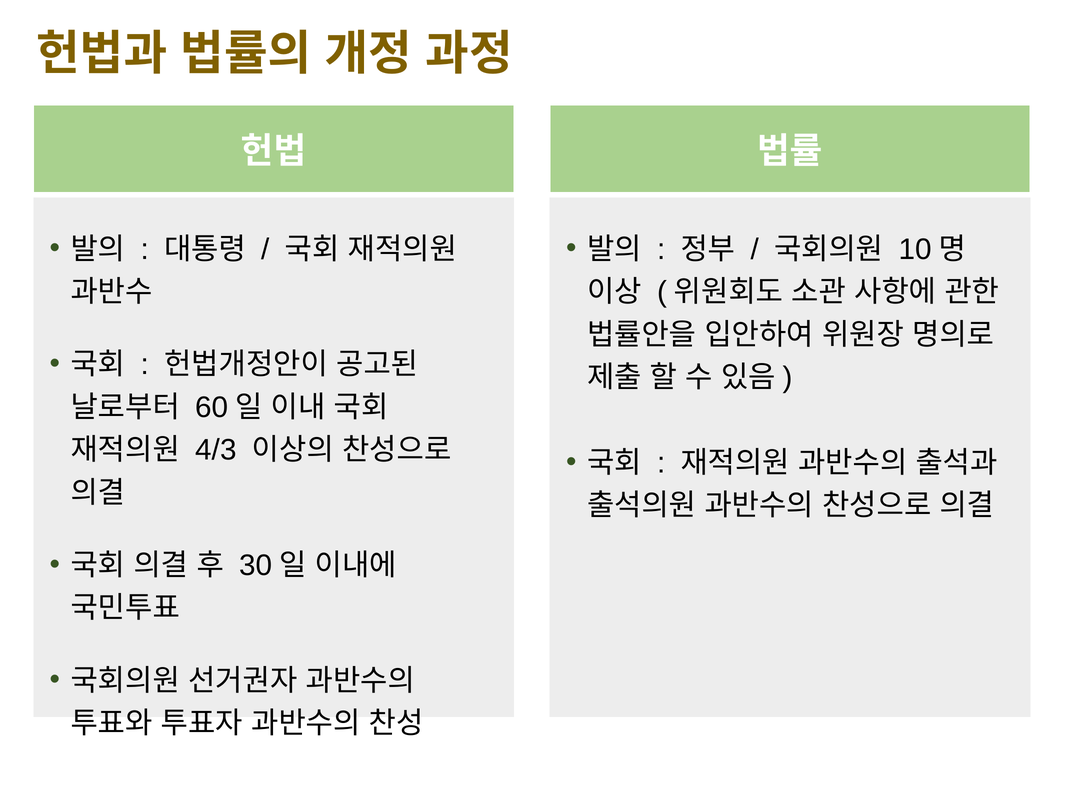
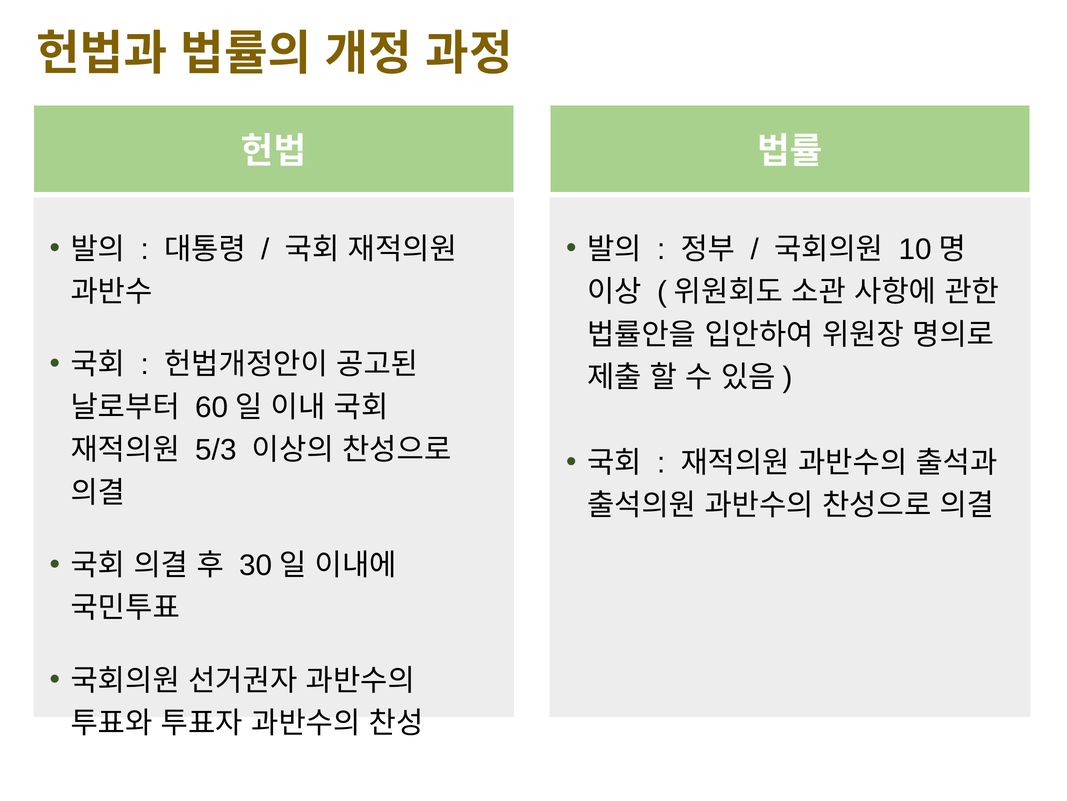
4/3: 4/3 -> 5/3
